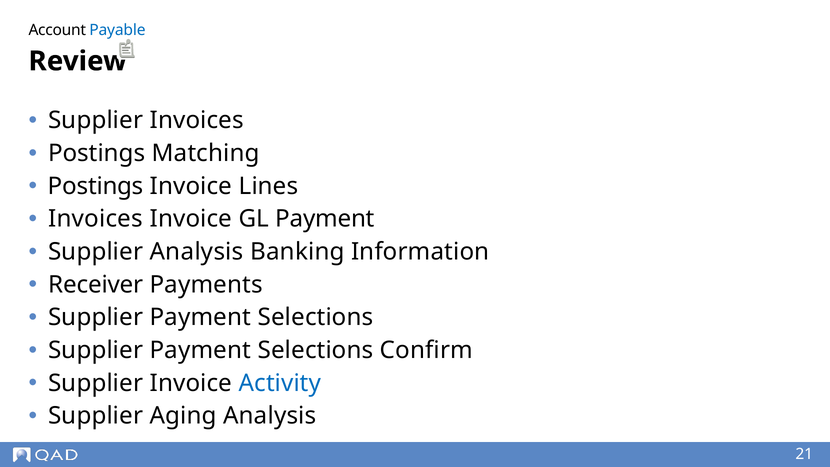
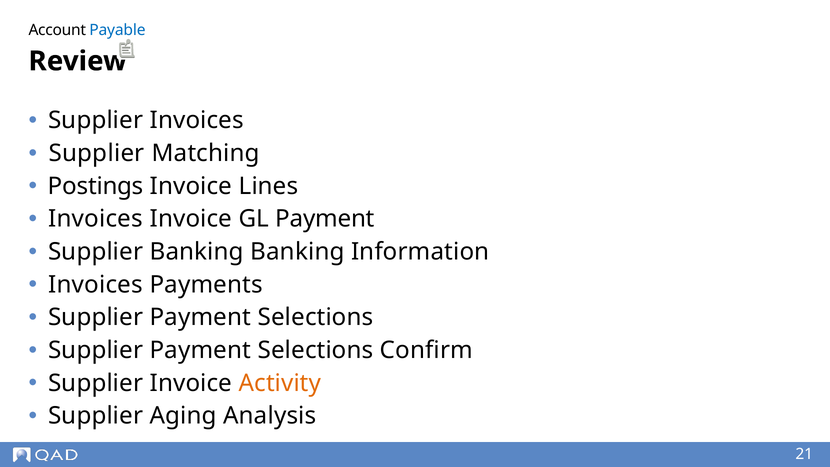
Postings at (97, 153): Postings -> Supplier
Supplier Analysis: Analysis -> Banking
Receiver at (96, 285): Receiver -> Invoices
Activity colour: blue -> orange
